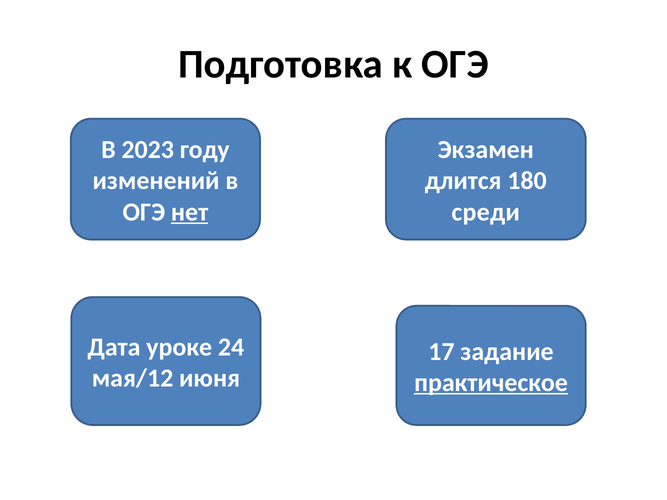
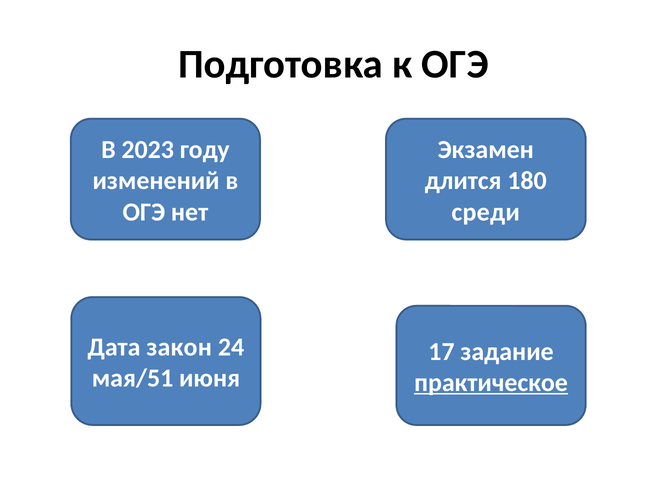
нет underline: present -> none
уроке: уроке -> закон
мая/12: мая/12 -> мая/51
